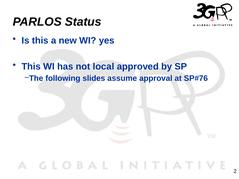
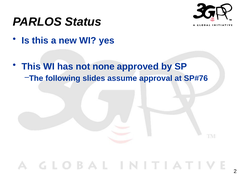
local: local -> none
